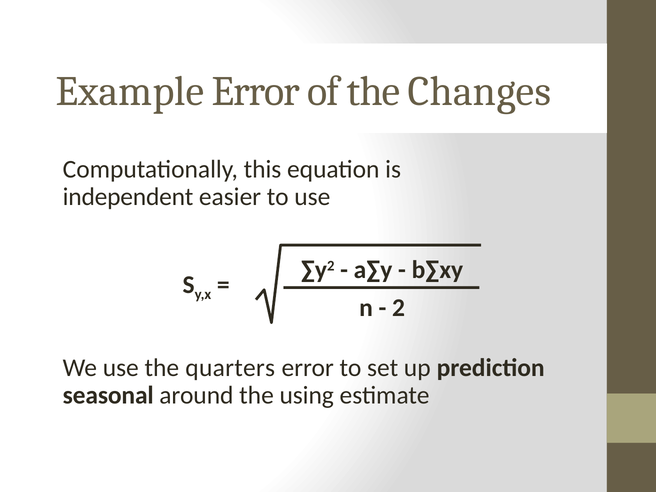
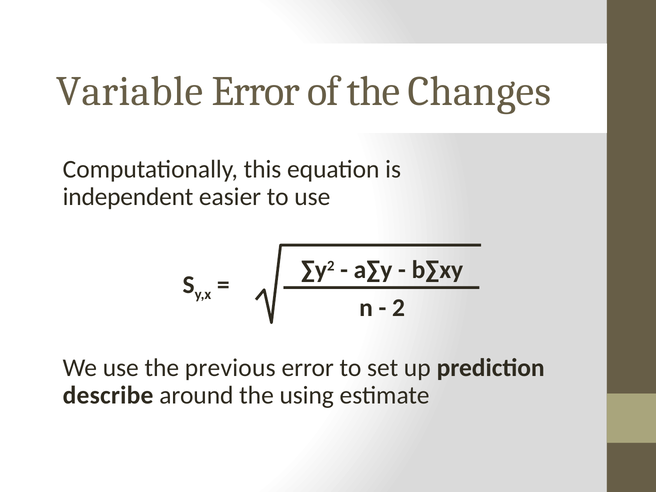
Example: Example -> Variable
quarters: quarters -> previous
seasonal: seasonal -> describe
